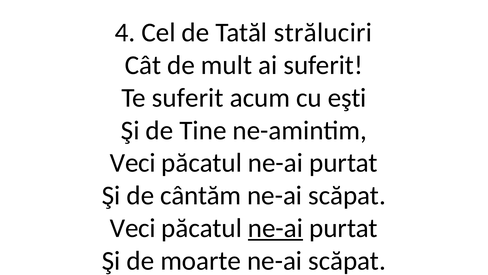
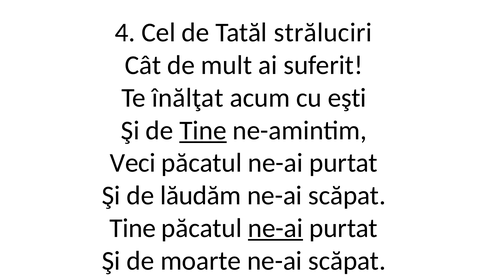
Te suferit: suferit -> înălţat
Tine at (203, 130) underline: none -> present
cântăm: cântăm -> lăudăm
Veci at (133, 228): Veci -> Tine
